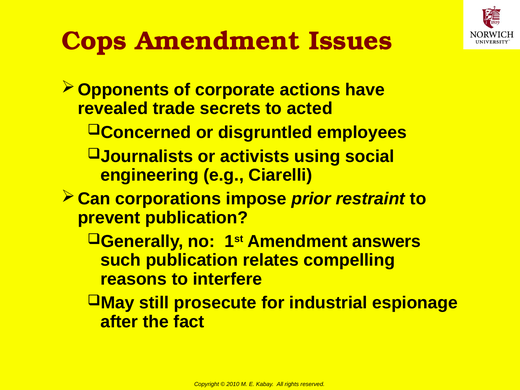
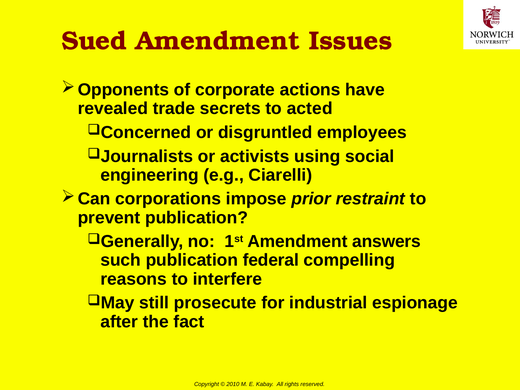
Cops: Cops -> Sued
relates: relates -> federal
